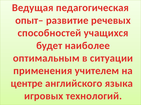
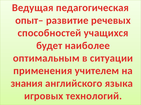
центре: центре -> знания
